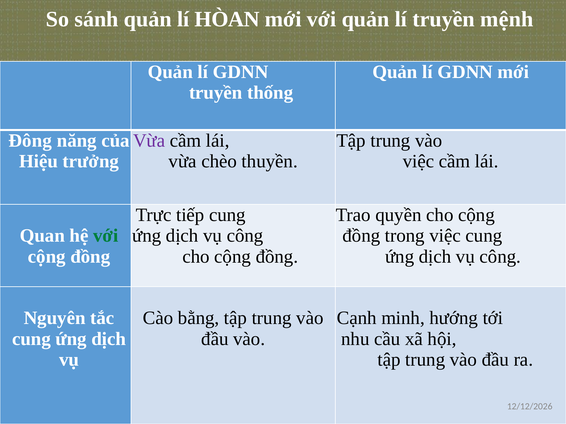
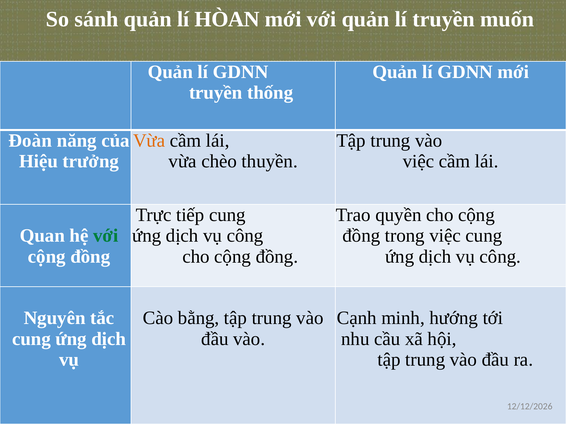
mệnh: mệnh -> muốn
Đông: Đông -> Đoàn
Vừa at (149, 141) colour: purple -> orange
